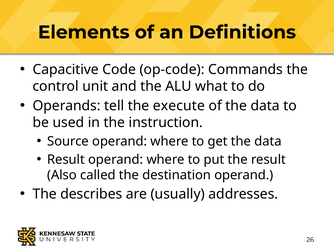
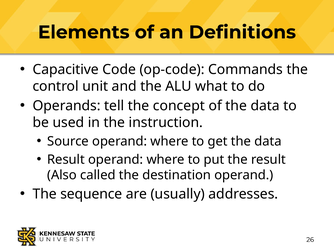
execute: execute -> concept
describes: describes -> sequence
